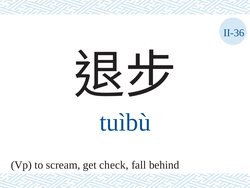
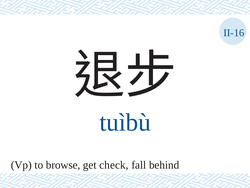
II-36: II-36 -> II-16
scream: scream -> browse
